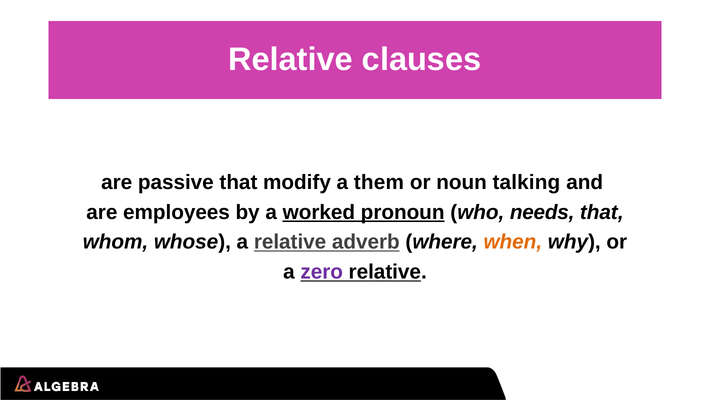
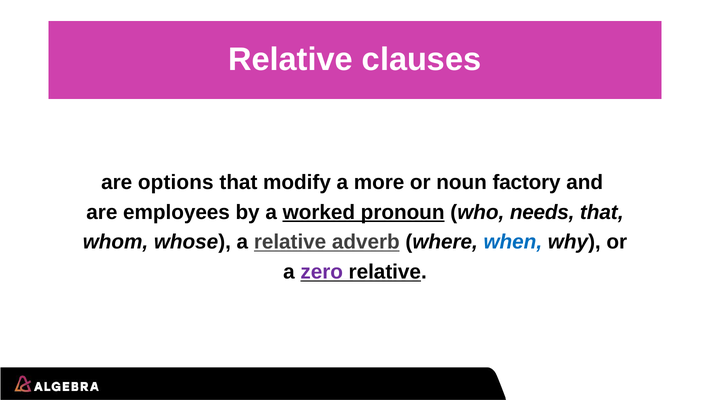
passive: passive -> options
them: them -> more
talking: talking -> factory
when colour: orange -> blue
